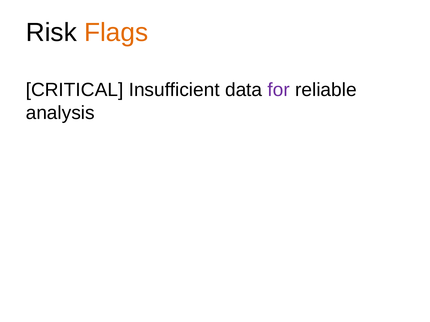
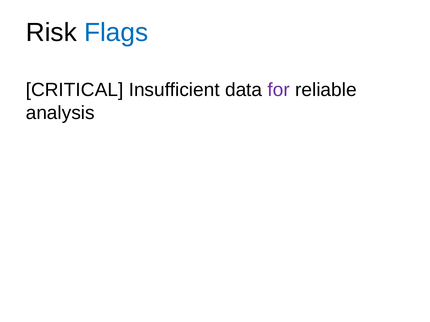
Flags colour: orange -> blue
